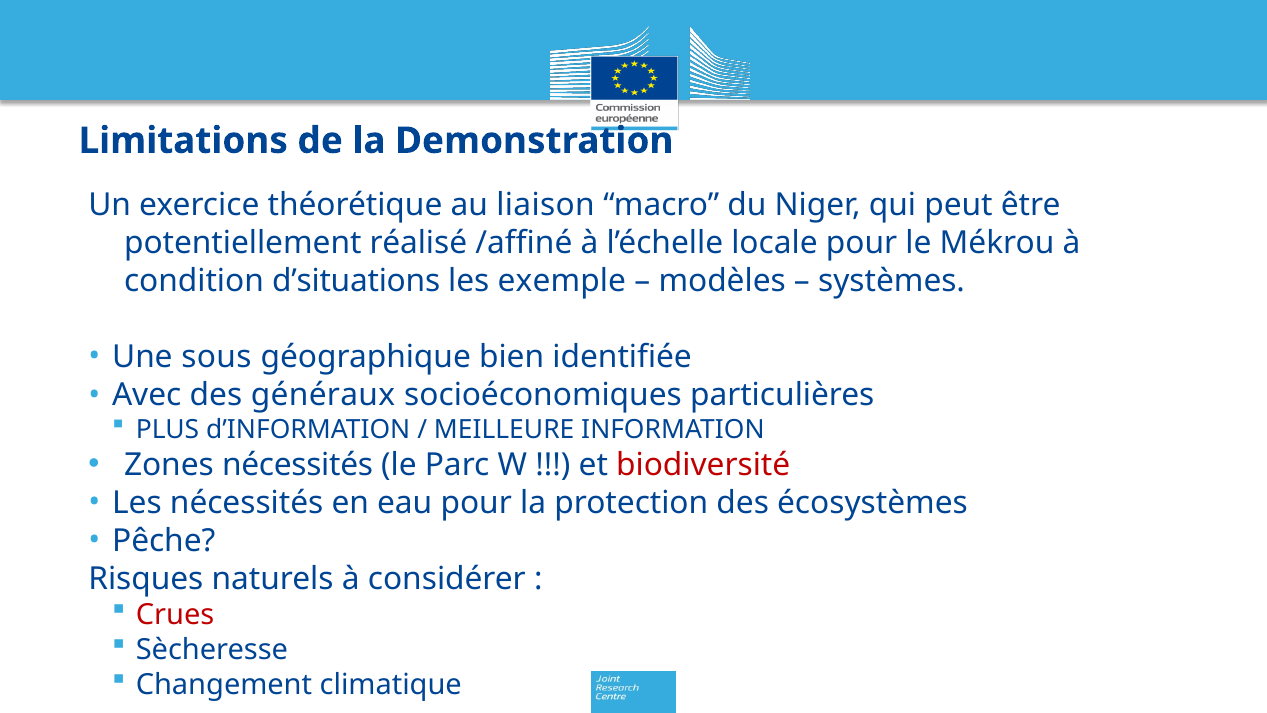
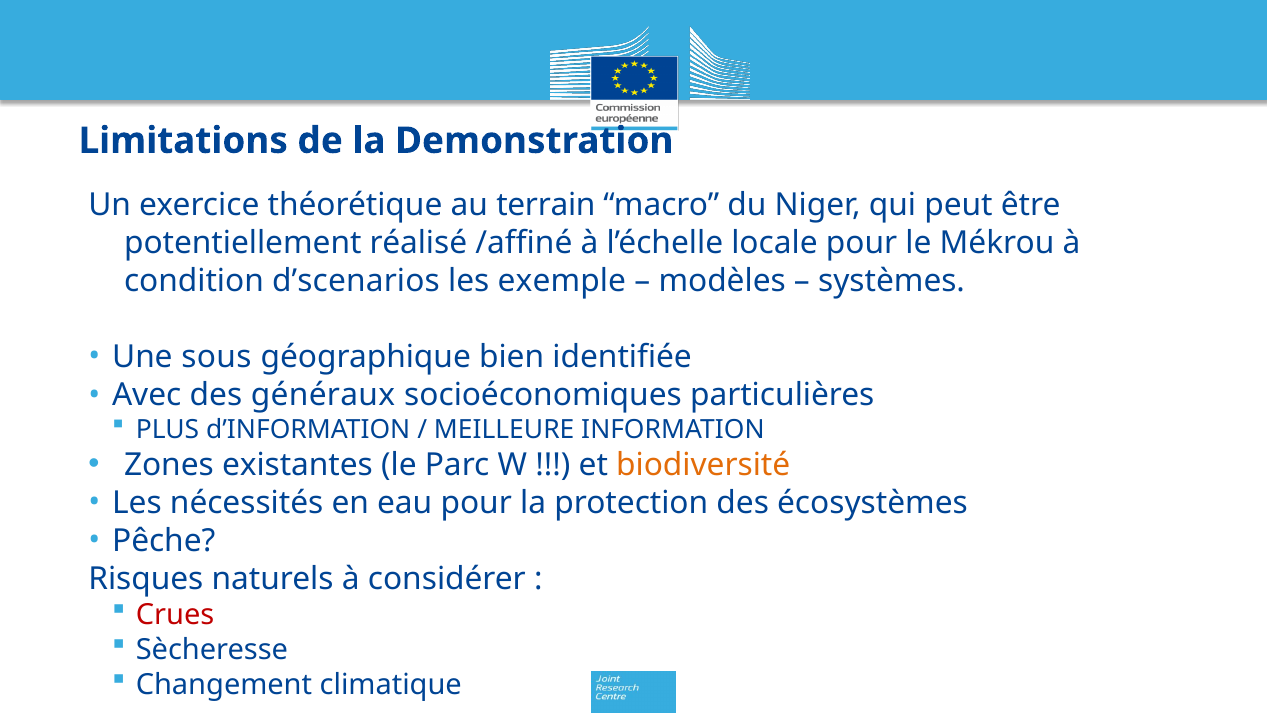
liaison: liaison -> terrain
d’situations: d’situations -> d’scenarios
Zones nécessités: nécessités -> existantes
biodiversité colour: red -> orange
